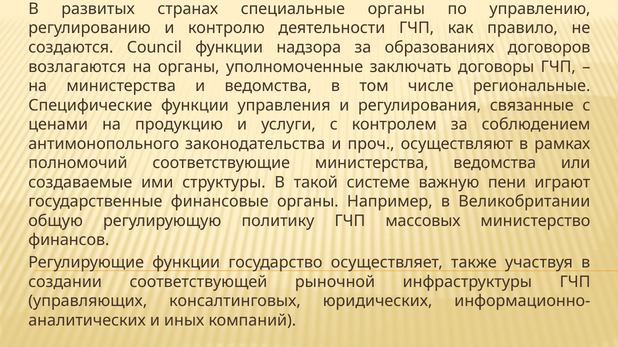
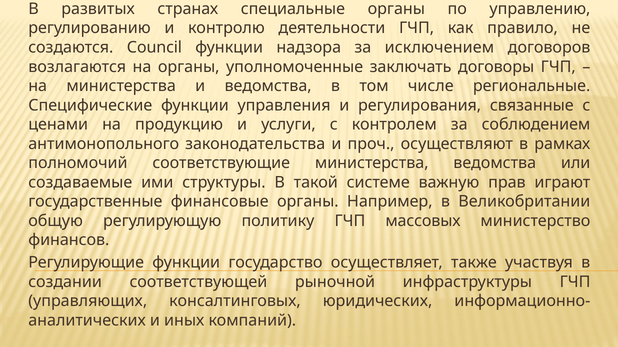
образованиях: образованиях -> исключением
пени: пени -> прав
